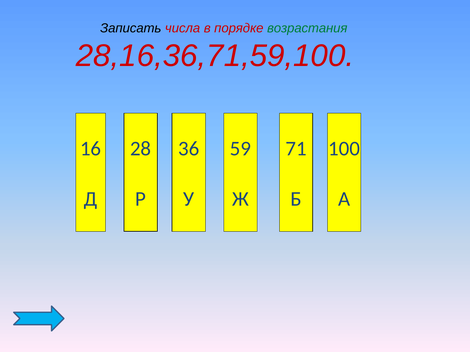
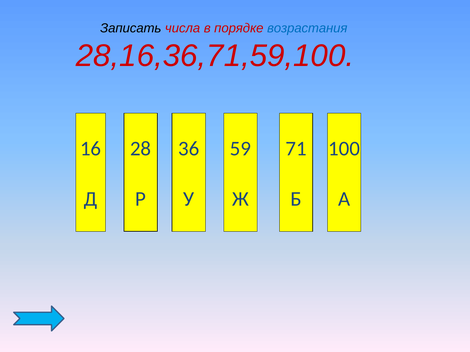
возрастания colour: green -> blue
